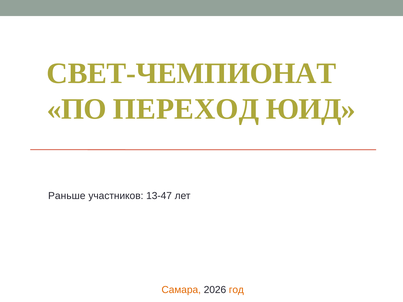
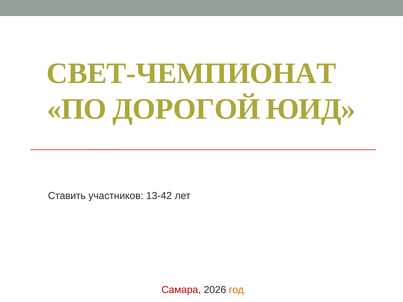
ПЕРЕХОД: ПЕРЕХОД -> ДОРОГОЙ
Раньше: Раньше -> Ставить
13-47: 13-47 -> 13-42
Самара colour: orange -> red
